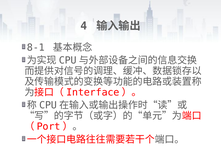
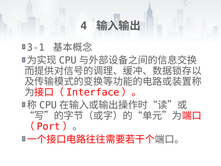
8-1: 8-1 -> 3-1
